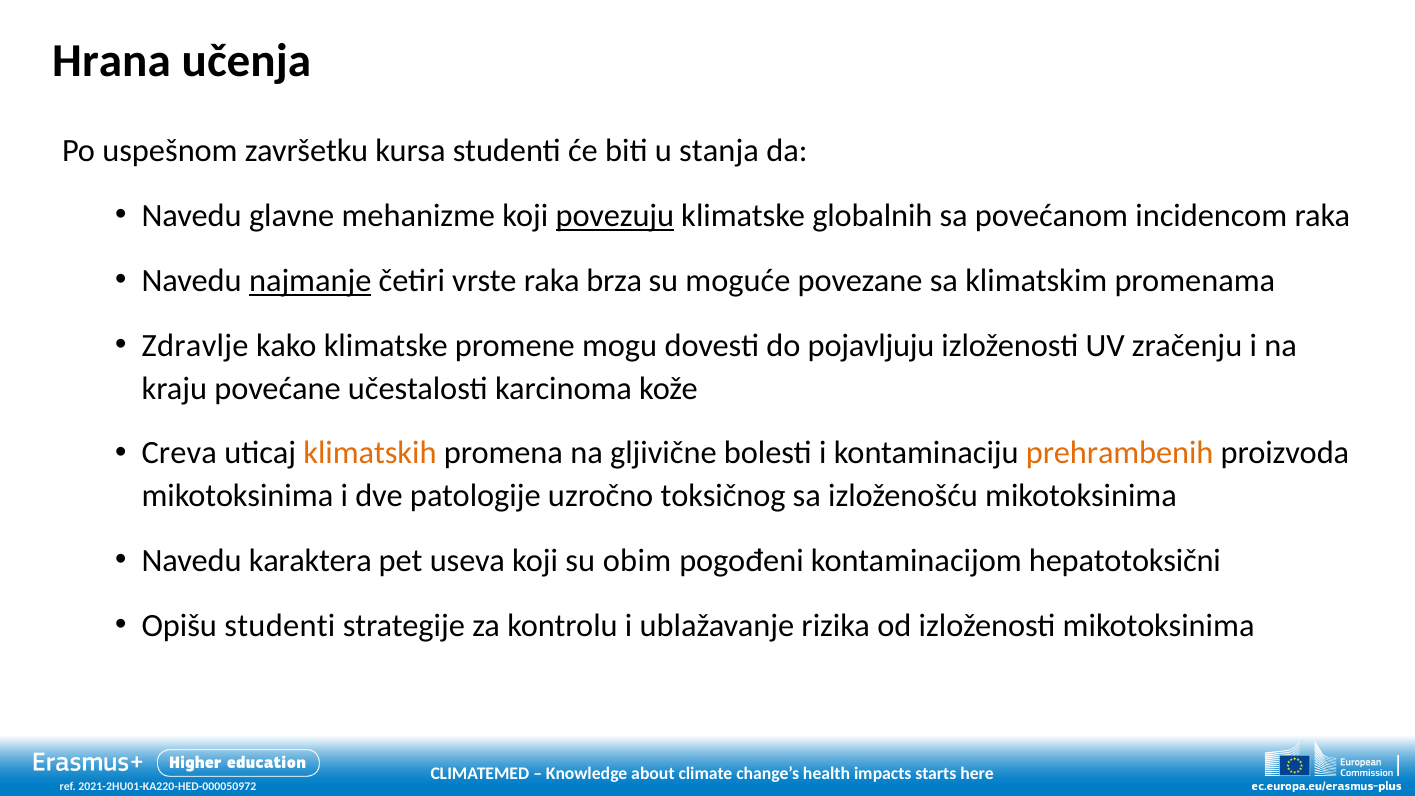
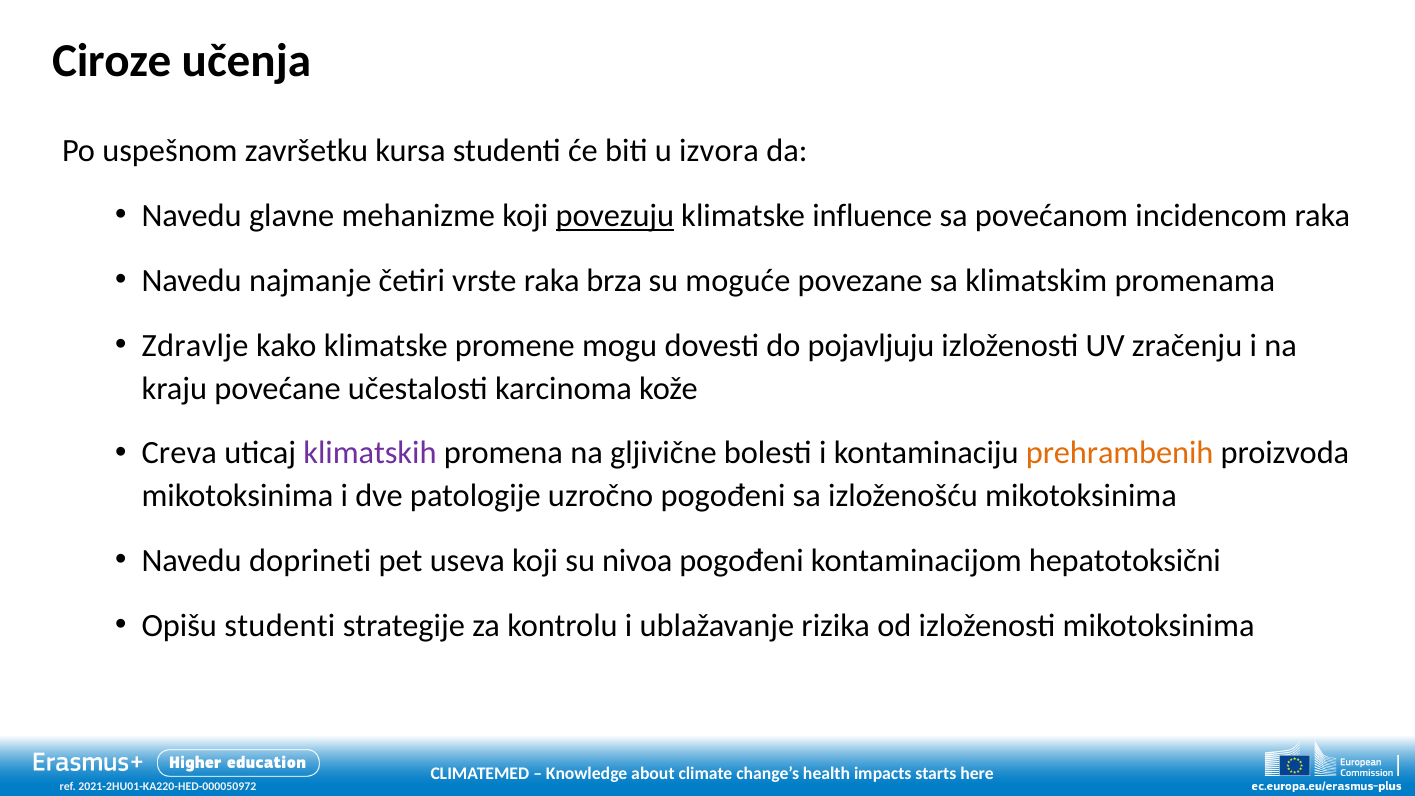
Hrana: Hrana -> Ciroze
stanja: stanja -> izvora
globalnih: globalnih -> influence
najmanje underline: present -> none
klimatskih colour: orange -> purple
uzročno toksičnog: toksičnog -> pogođeni
karaktera: karaktera -> doprineti
obim: obim -> nivoa
